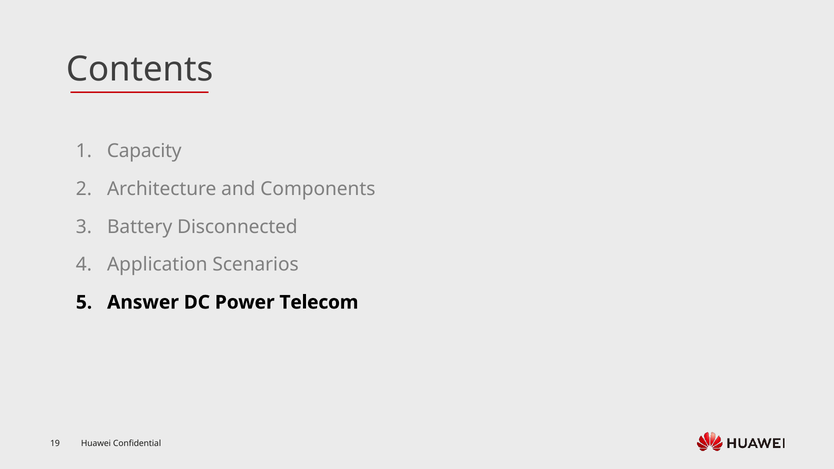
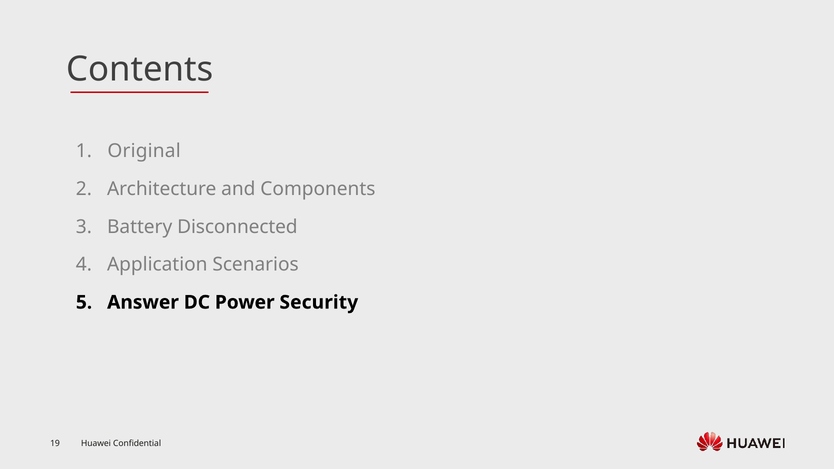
Capacity: Capacity -> Original
Telecom: Telecom -> Security
